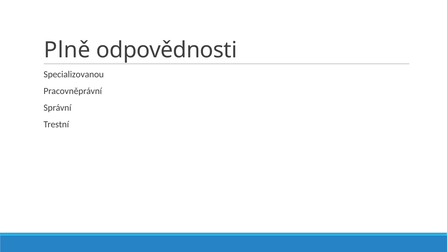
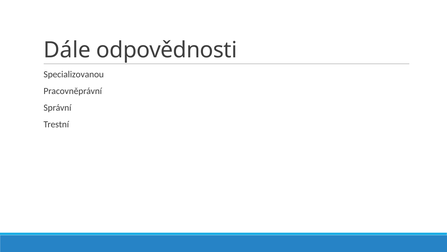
Plně: Plně -> Dále
